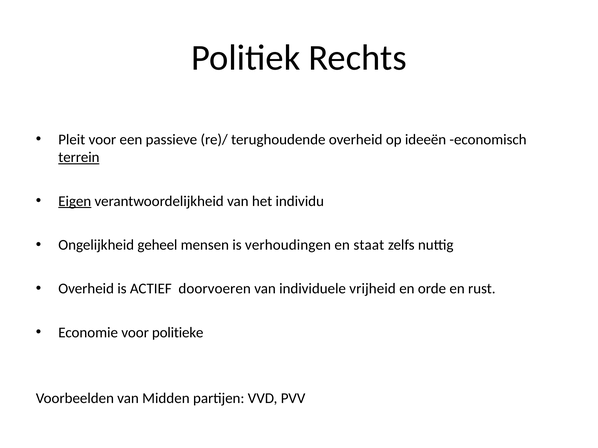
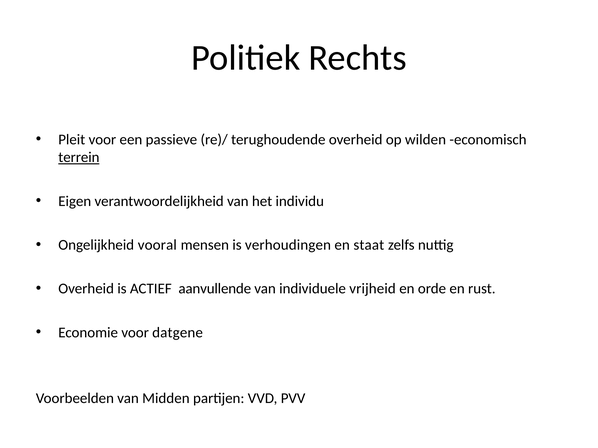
ideeën: ideeën -> wilden
Eigen underline: present -> none
geheel: geheel -> vooral
doorvoeren: doorvoeren -> aanvullende
politieke: politieke -> datgene
